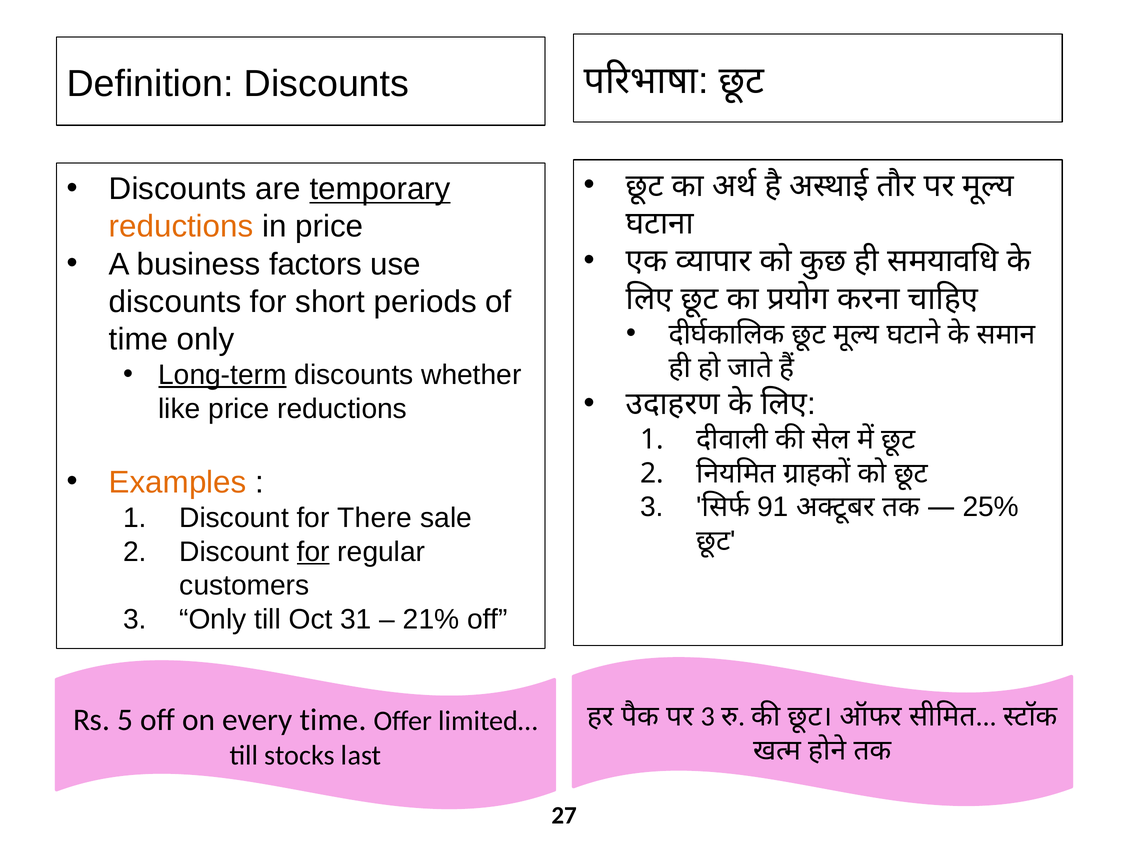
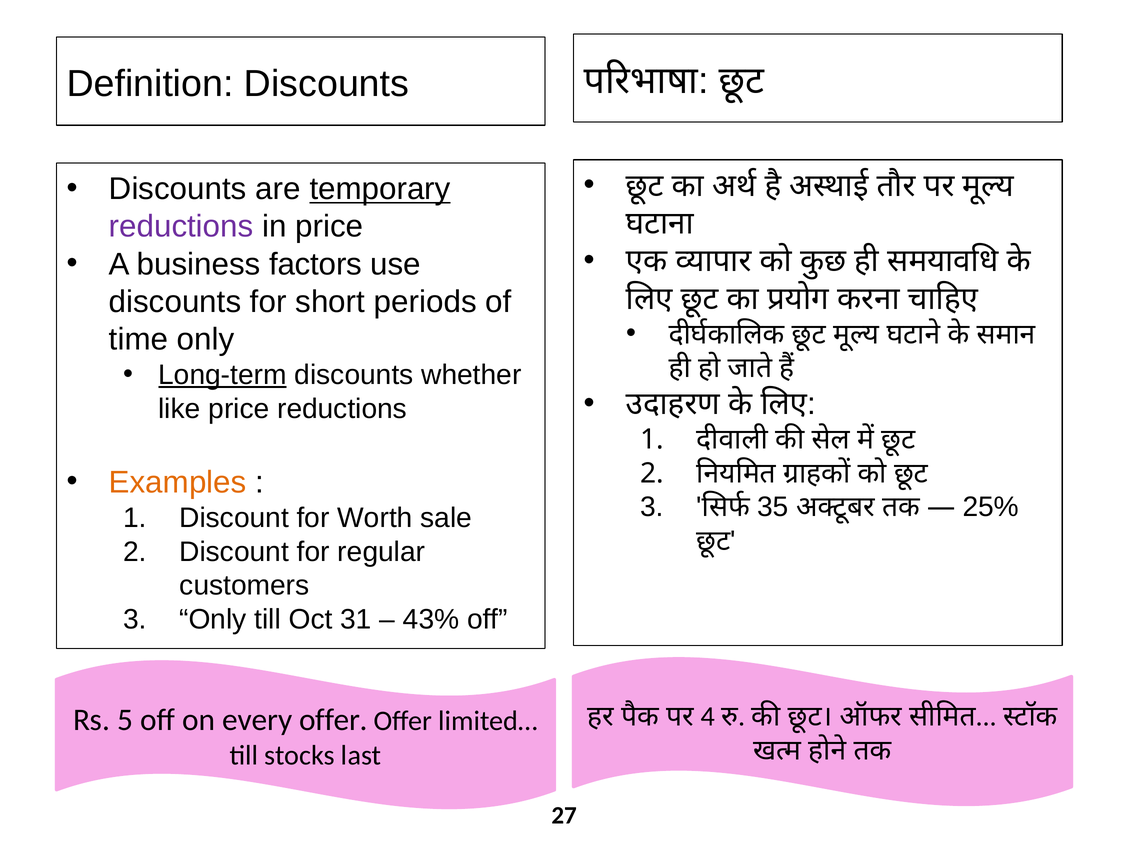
reductions at (181, 227) colour: orange -> purple
91: 91 -> 35
There: There -> Worth
for at (313, 552) underline: present -> none
21%: 21% -> 43%
every time: time -> offer
3 at (708, 717): 3 -> 4
